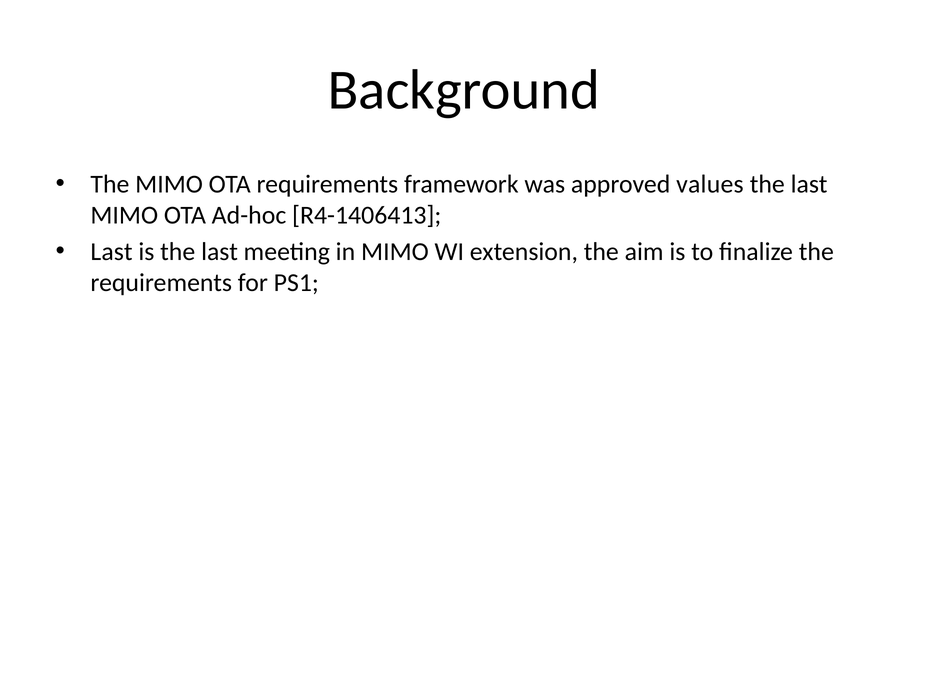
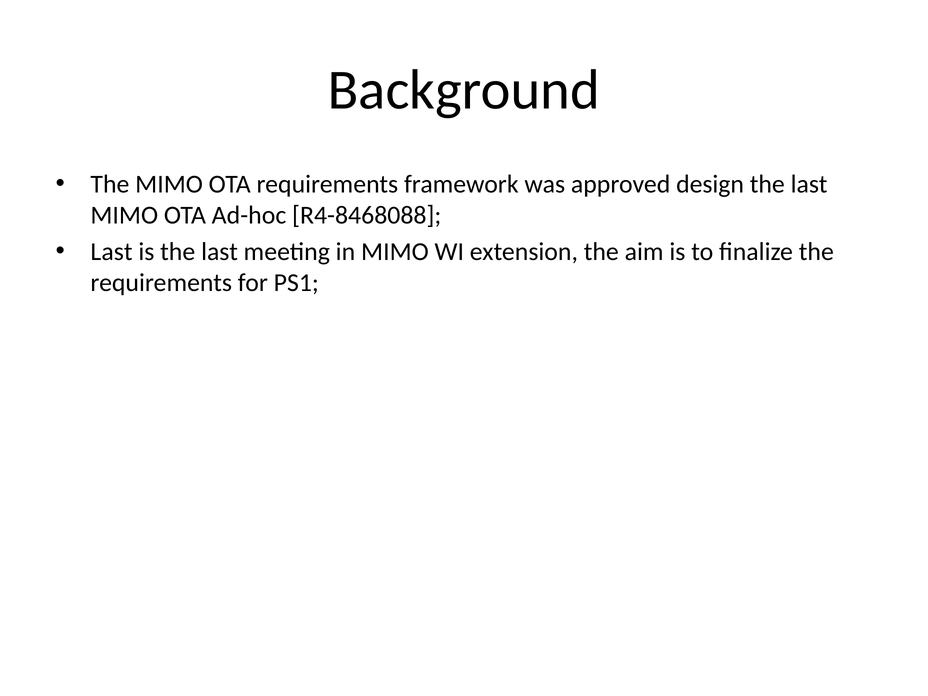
values: values -> design
R4-1406413: R4-1406413 -> R4-8468088
